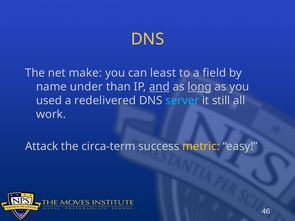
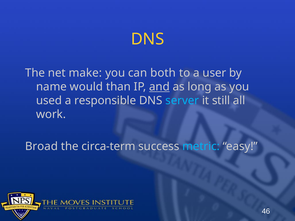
least: least -> both
field: field -> user
under: under -> would
long underline: present -> none
redelivered: redelivered -> responsible
Attack: Attack -> Broad
metric colour: yellow -> light blue
